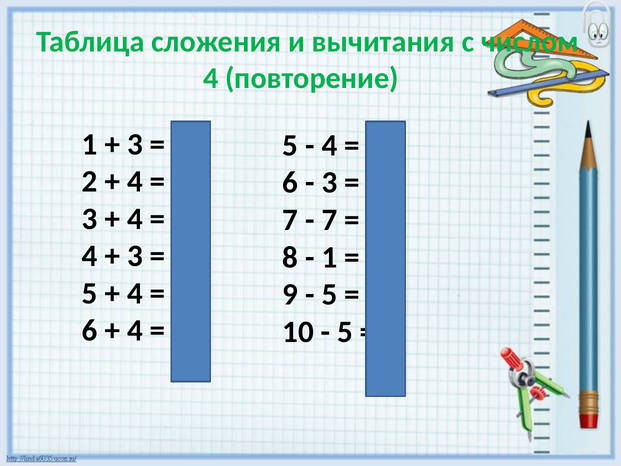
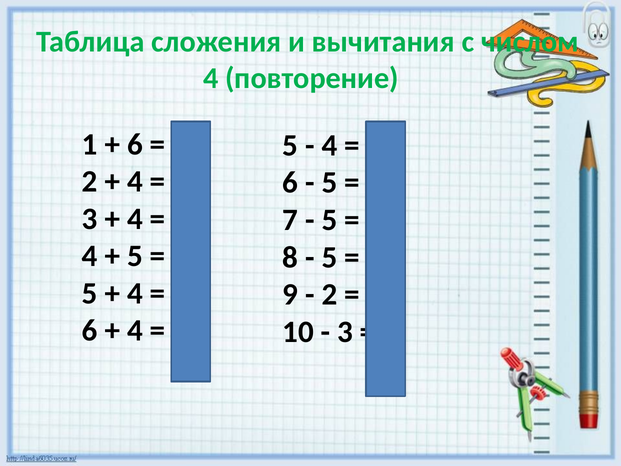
3 at (135, 144): 3 -> 6
3 at (329, 183): 3 -> 5
7 at (329, 220): 7 -> 5
3 at (135, 256): 3 -> 5
1 at (329, 257): 1 -> 5
5 at (329, 294): 5 -> 2
5 at (345, 332): 5 -> 3
